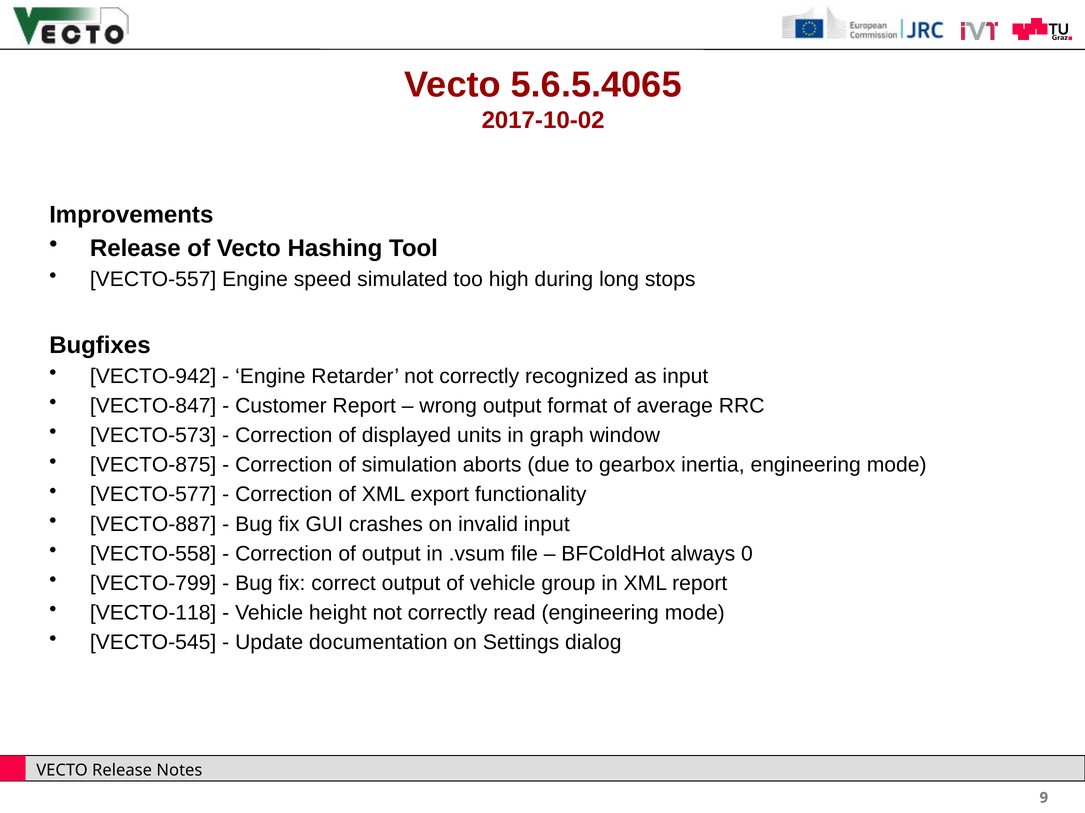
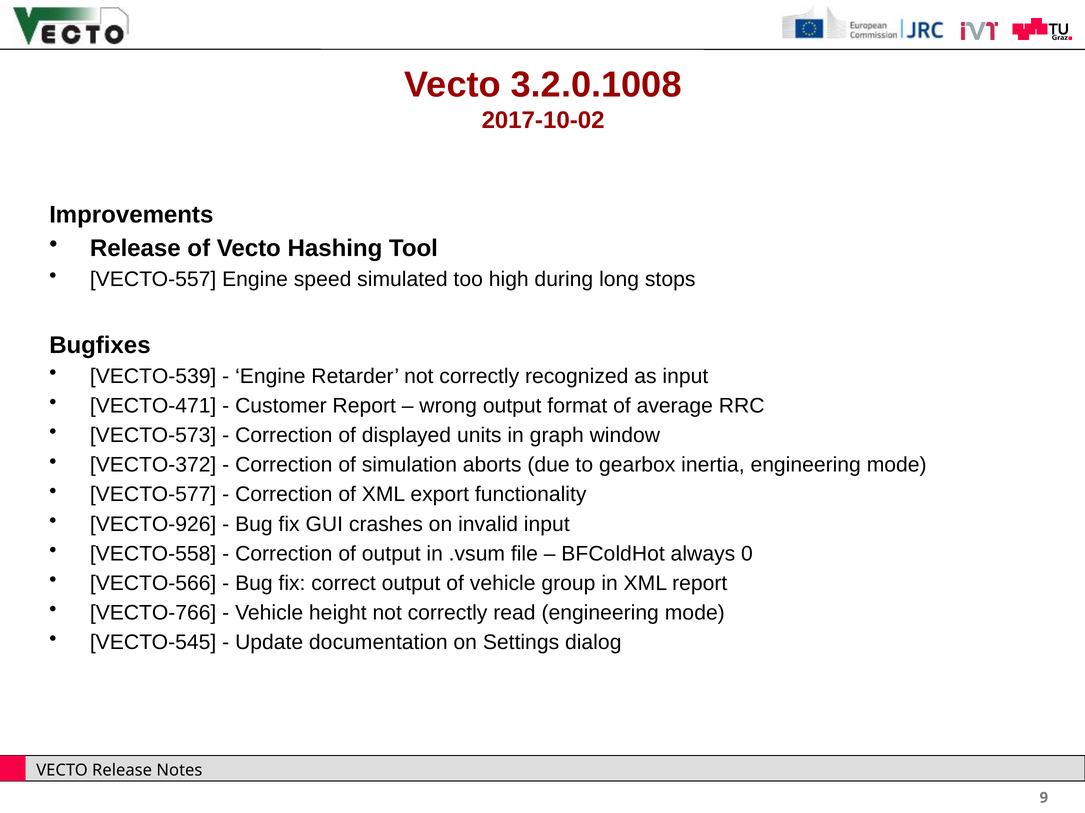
5.6.5.4065: 5.6.5.4065 -> 3.2.0.1008
VECTO-942: VECTO-942 -> VECTO-539
VECTO-847: VECTO-847 -> VECTO-471
VECTO-875: VECTO-875 -> VECTO-372
VECTO-887: VECTO-887 -> VECTO-926
VECTO-799: VECTO-799 -> VECTO-566
VECTO-118: VECTO-118 -> VECTO-766
